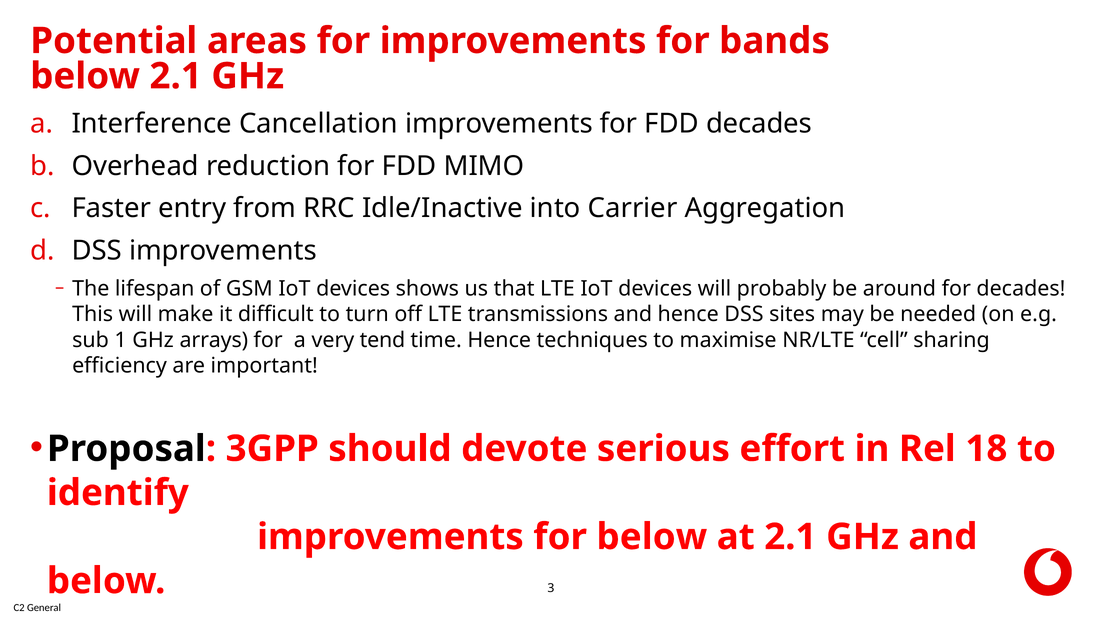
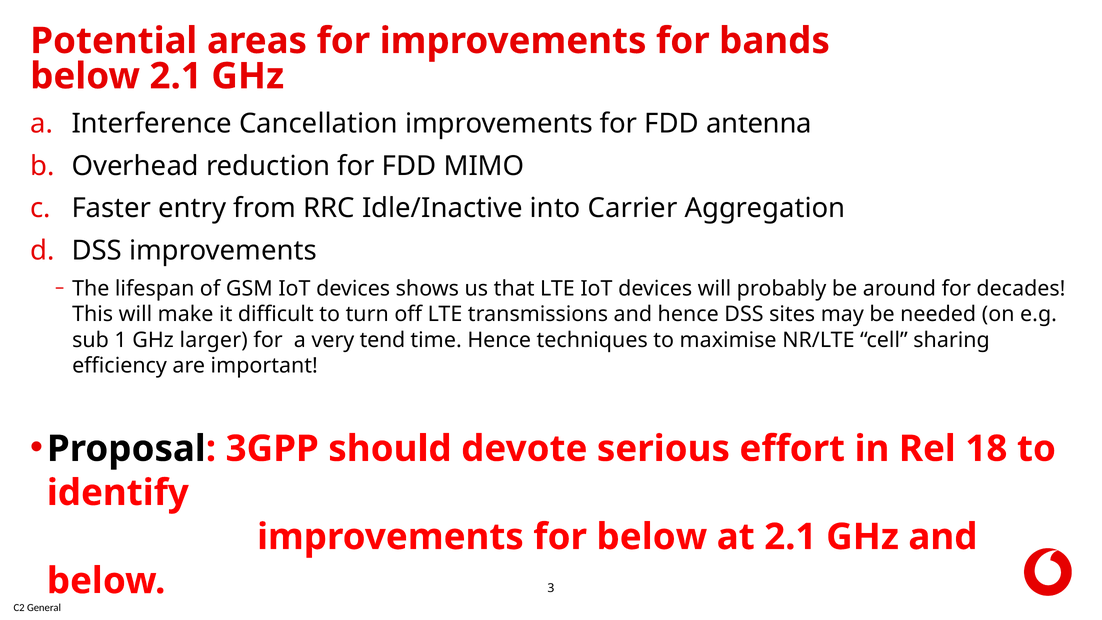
FDD decades: decades -> antenna
arrays: arrays -> larger
